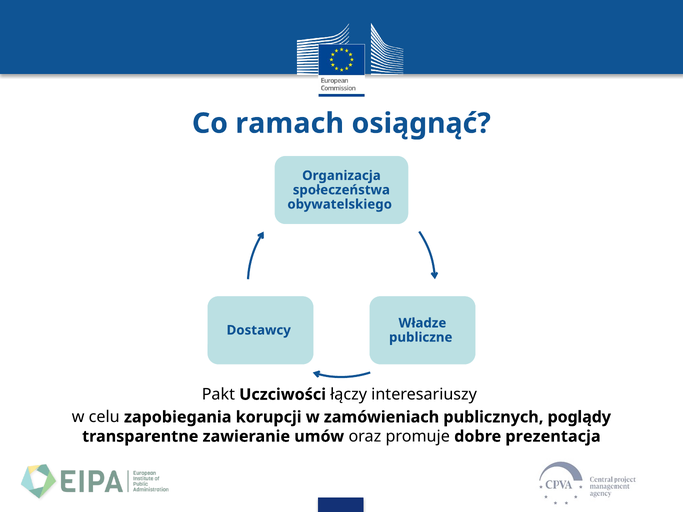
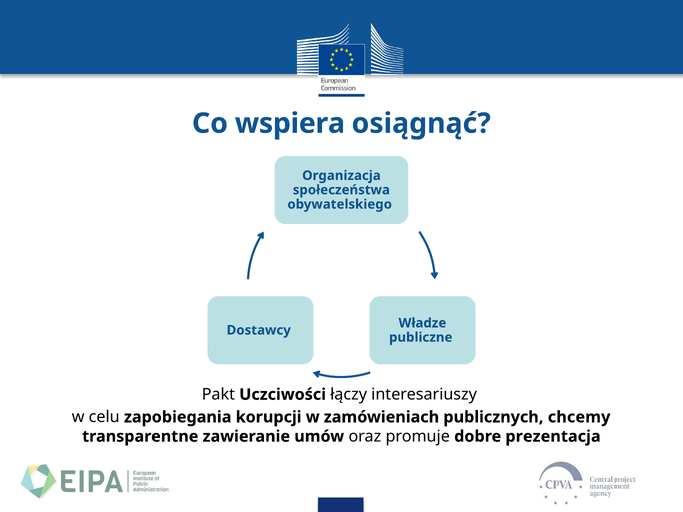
ramach: ramach -> wspiera
poglądy: poglądy -> chcemy
